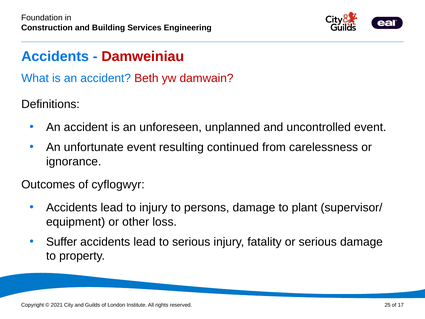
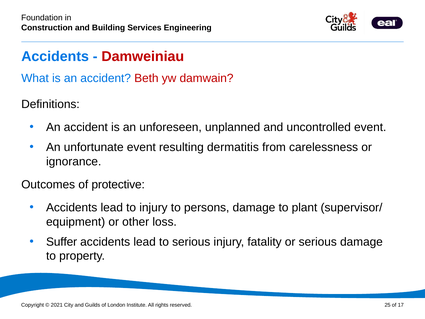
continued: continued -> dermatitis
cyflogwyr: cyflogwyr -> protective
